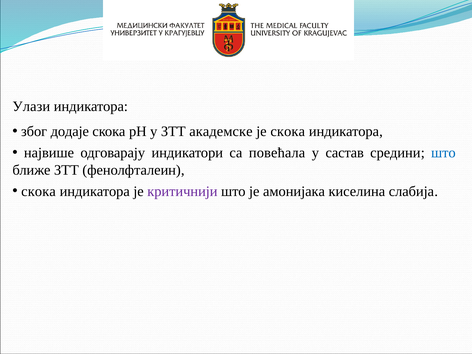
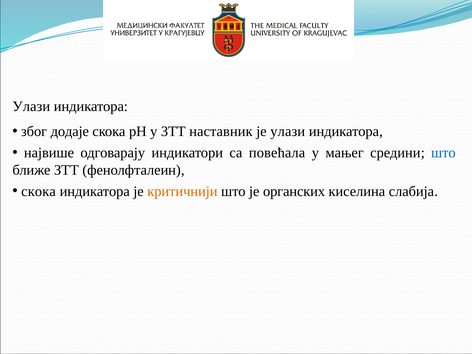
академске: академске -> наставник
је скока: скока -> улази
састав: састав -> мањег
критичнији colour: purple -> orange
амонијака: амонијака -> органских
